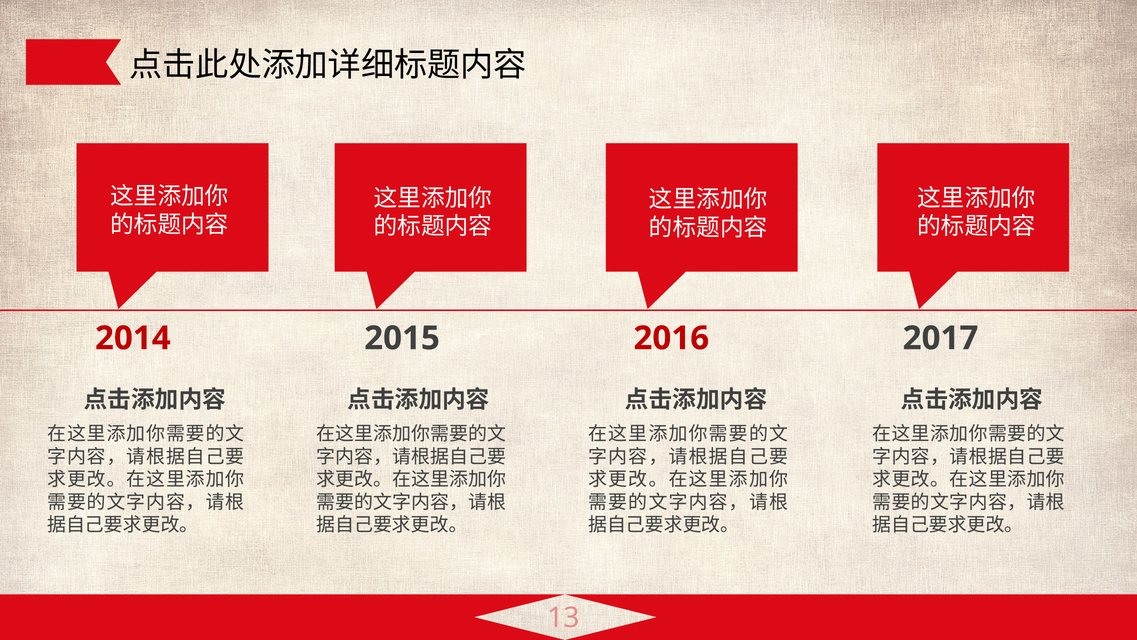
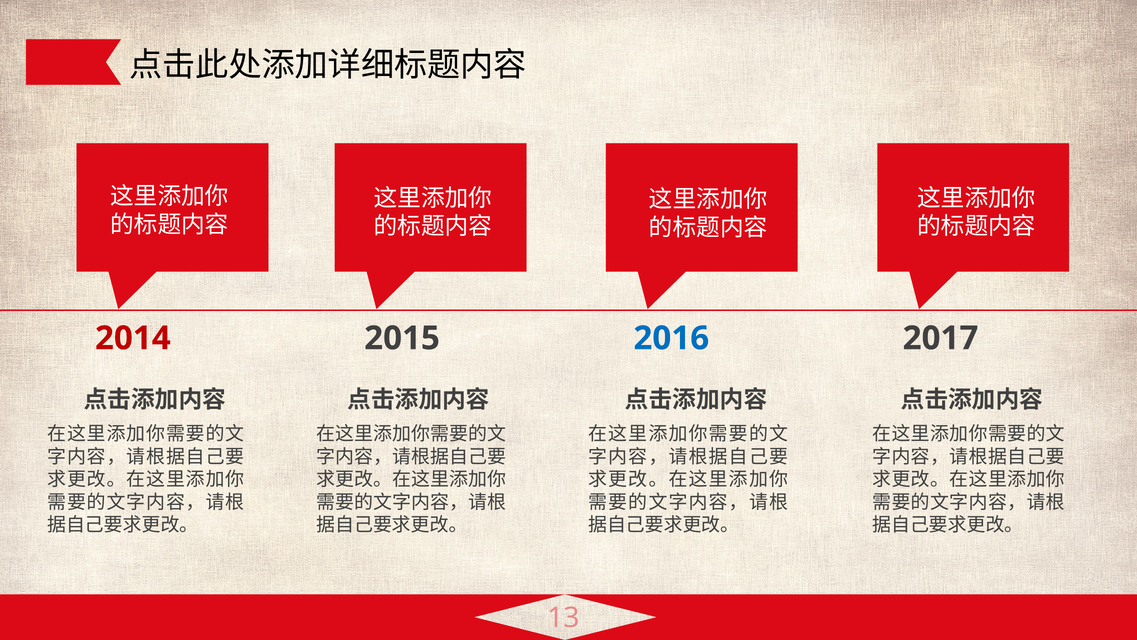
2016 colour: red -> blue
